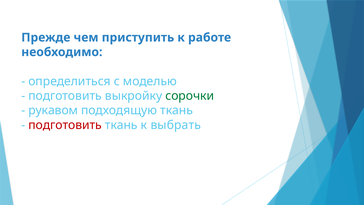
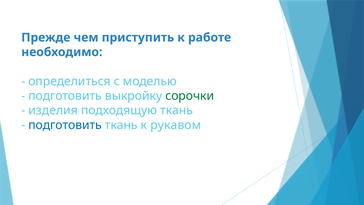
рукавом: рукавом -> изделия
подготовить at (65, 125) colour: red -> blue
выбрать: выбрать -> рукавом
